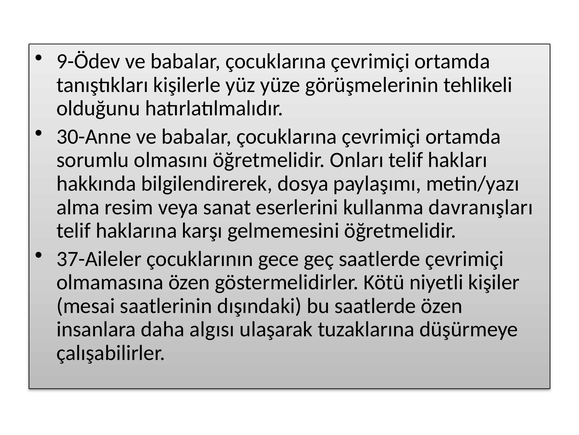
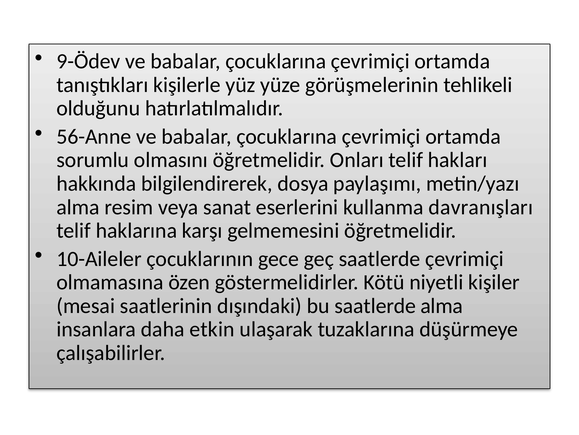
30-Anne: 30-Anne -> 56-Anne
37-Aileler: 37-Aileler -> 10-Aileler
saatlerde özen: özen -> alma
algısı: algısı -> etkin
